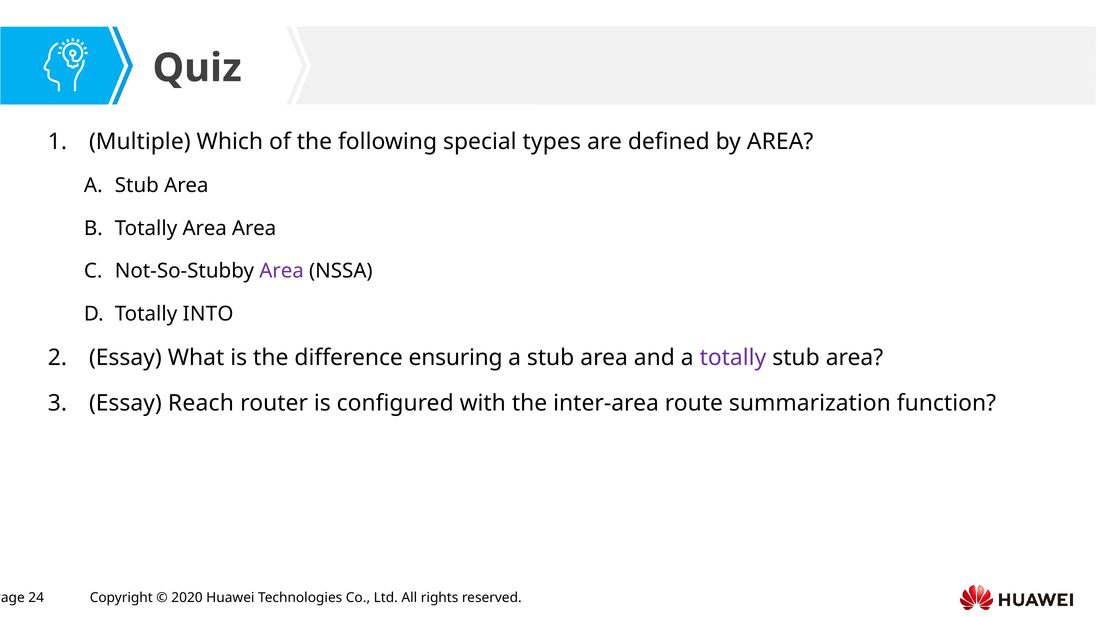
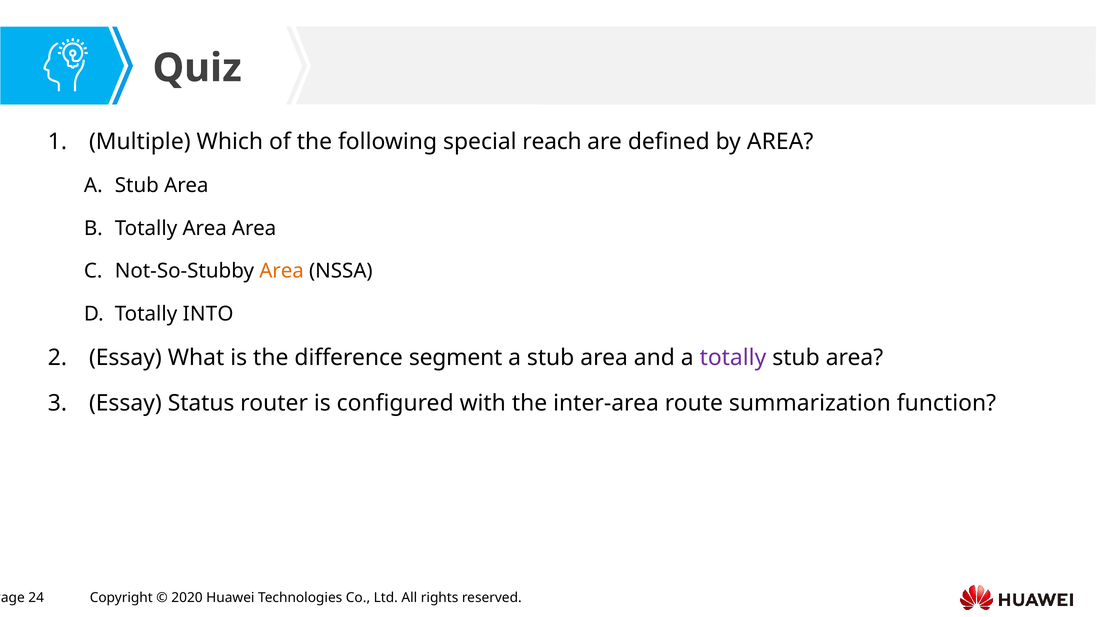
types: types -> reach
Area at (282, 271) colour: purple -> orange
ensuring: ensuring -> segment
Reach: Reach -> Status
